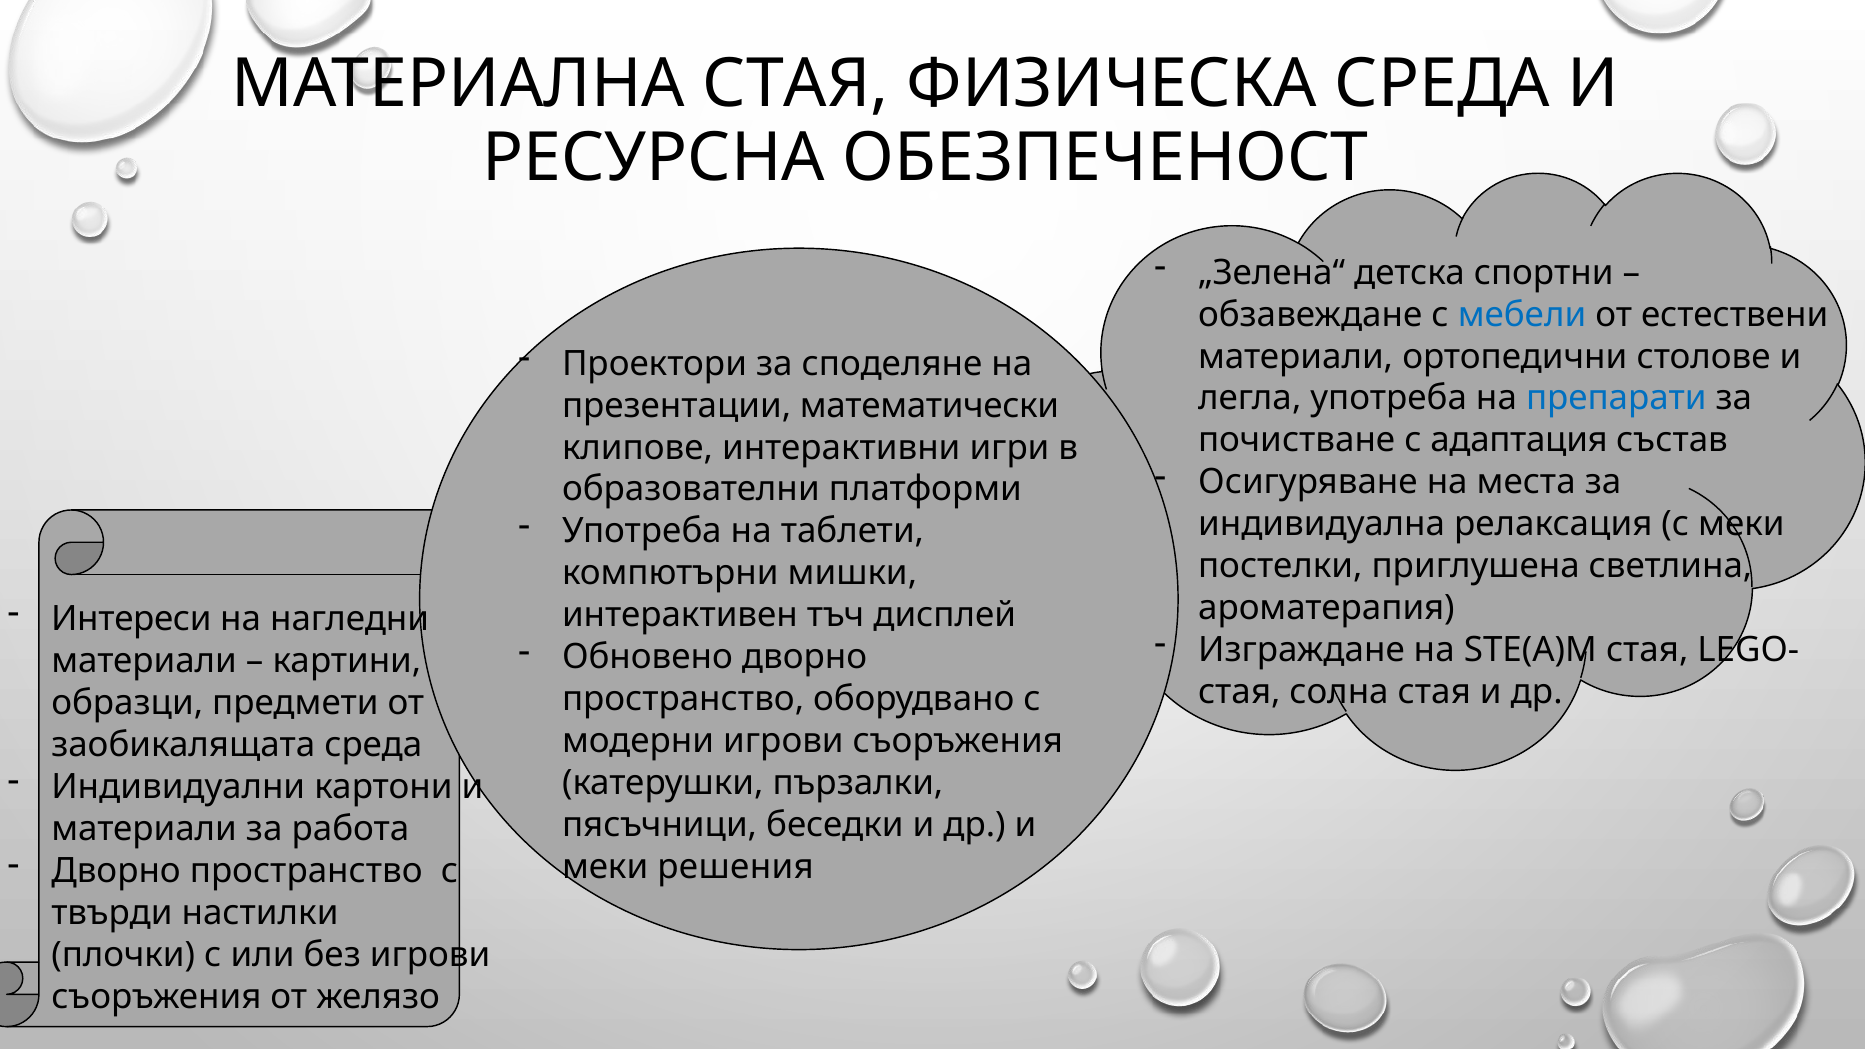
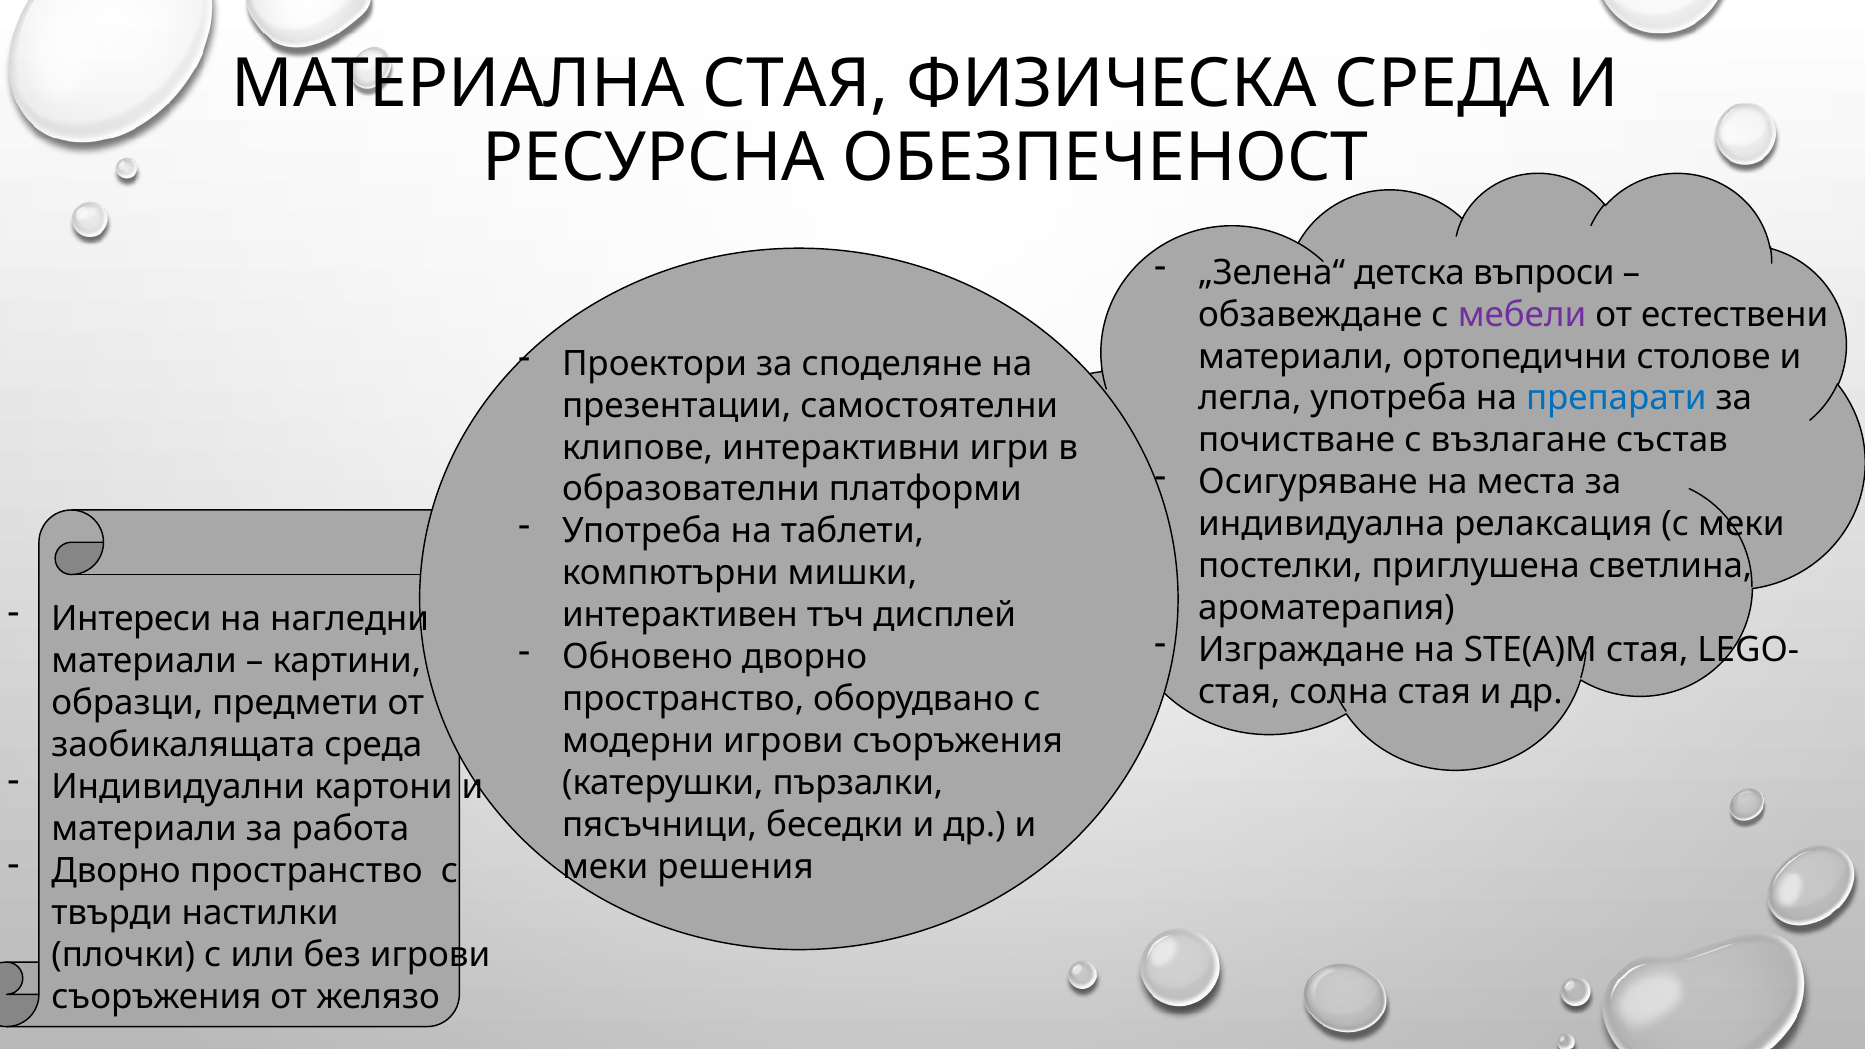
спортни: спортни -> въпроси
мебели colour: blue -> purple
математически: математически -> самостоятелни
адаптация: адаптация -> възлагане
